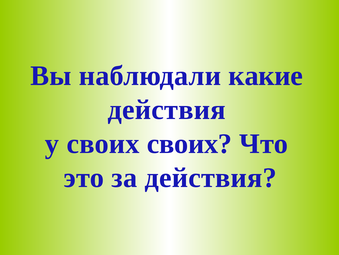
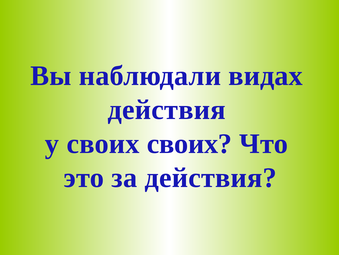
какие: какие -> видах
